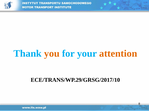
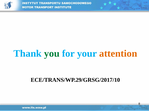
you colour: orange -> green
